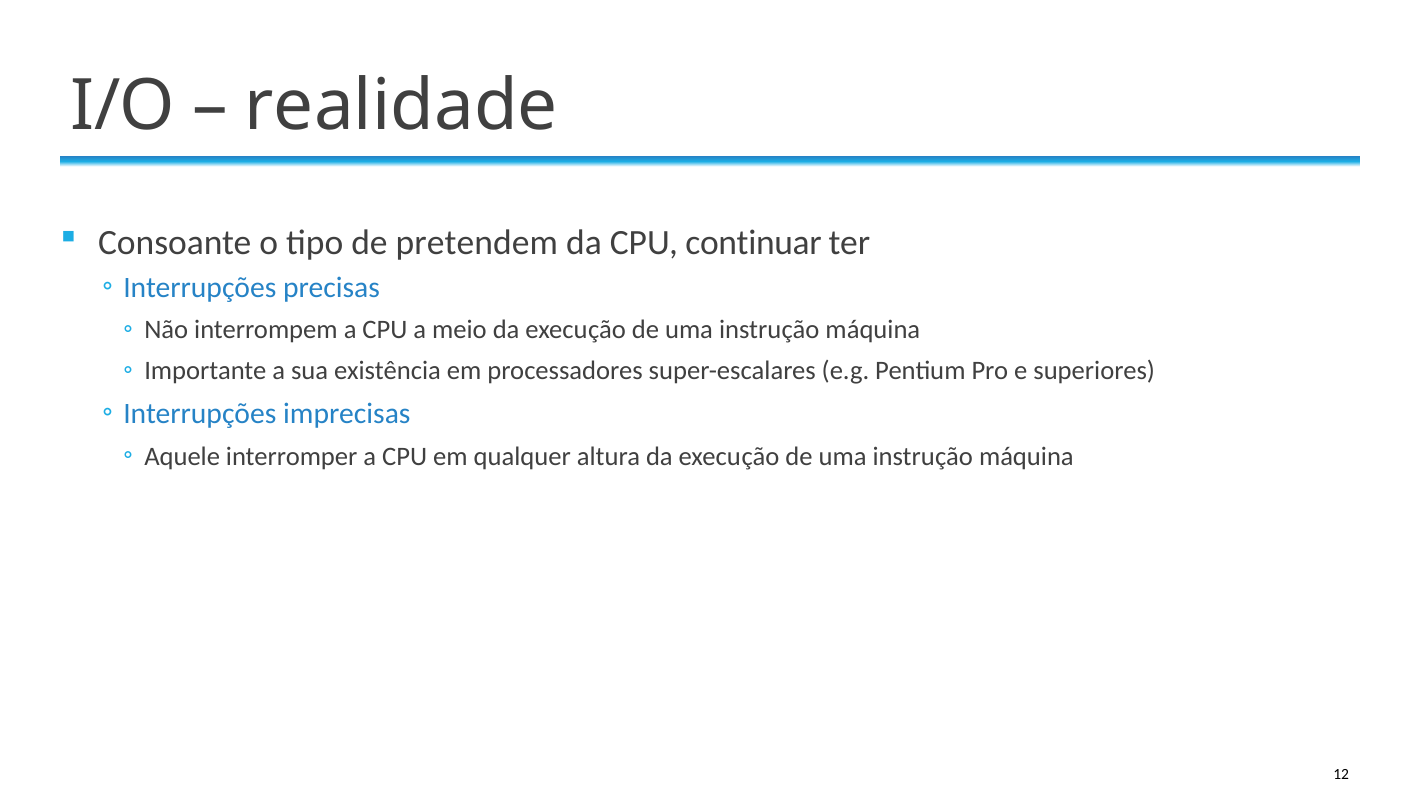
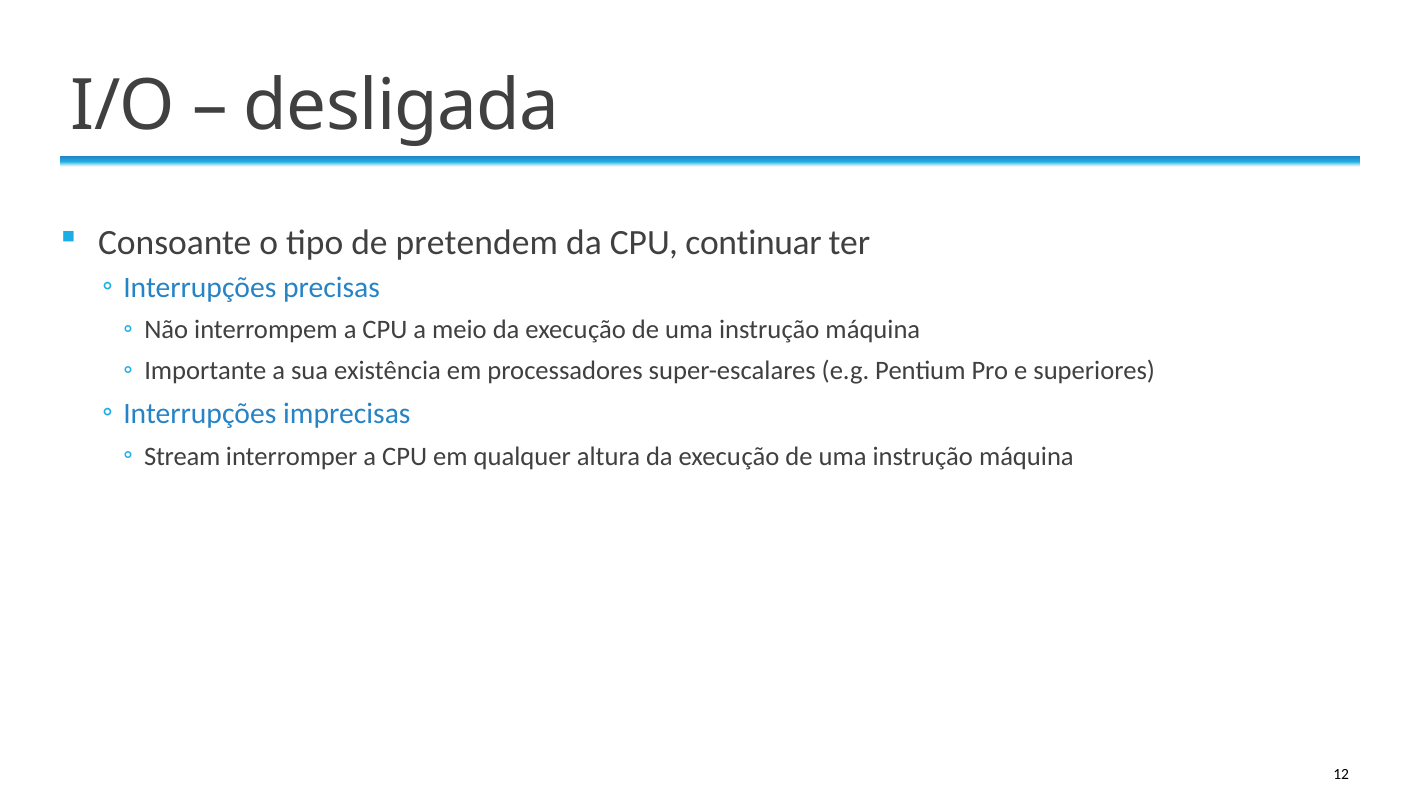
realidade: realidade -> desligada
Aquele: Aquele -> Stream
